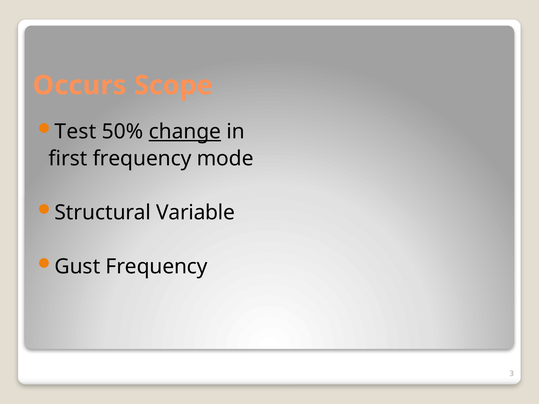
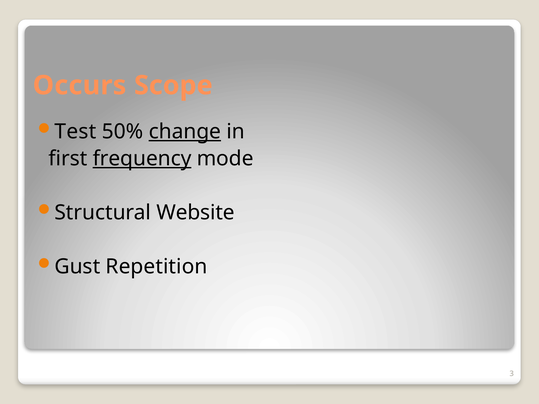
frequency at (142, 159) underline: none -> present
Variable: Variable -> Website
Gust Frequency: Frequency -> Repetition
